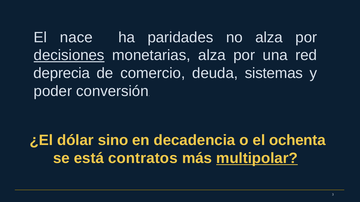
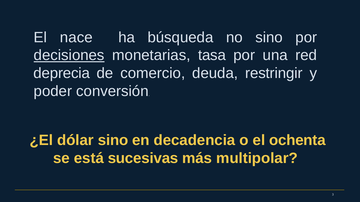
paridades: paridades -> búsqueda
no alza: alza -> sino
monetarias alza: alza -> tasa
sistemas: sistemas -> restringir
contratos: contratos -> sucesivas
multipolar underline: present -> none
